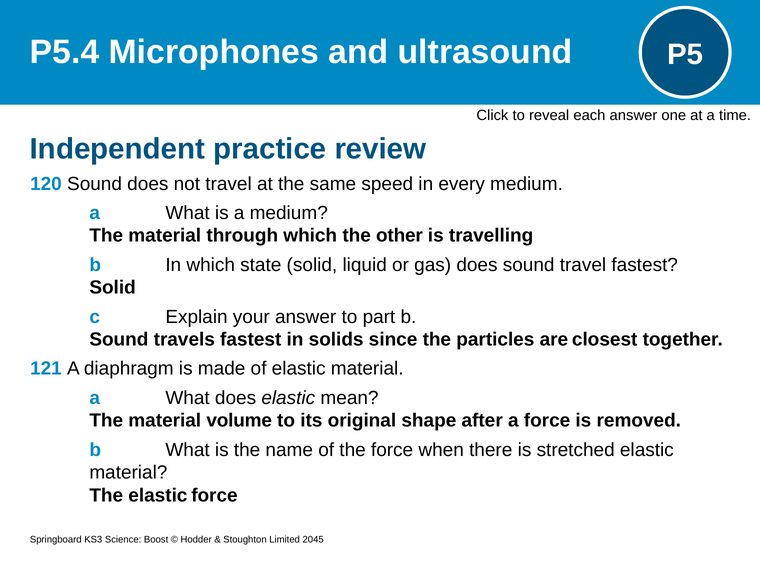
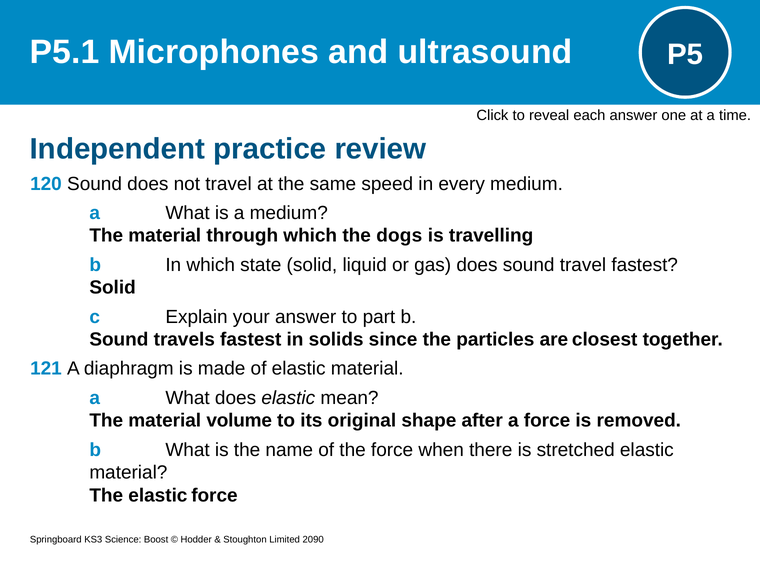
P5.4: P5.4 -> P5.1
other: other -> dogs
2045: 2045 -> 2090
